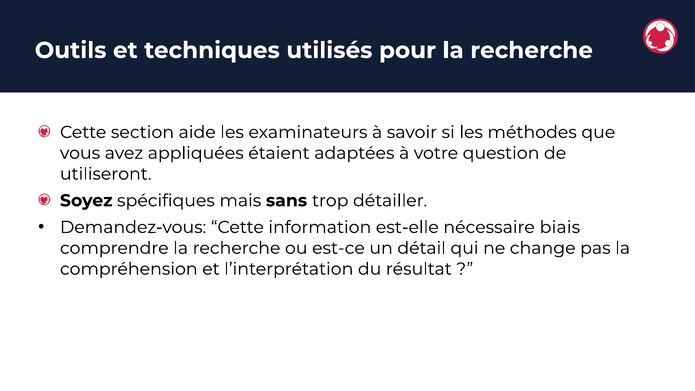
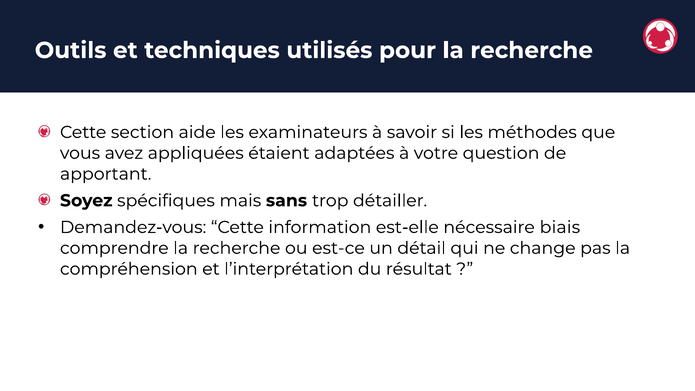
utiliseront: utiliseront -> apportant
